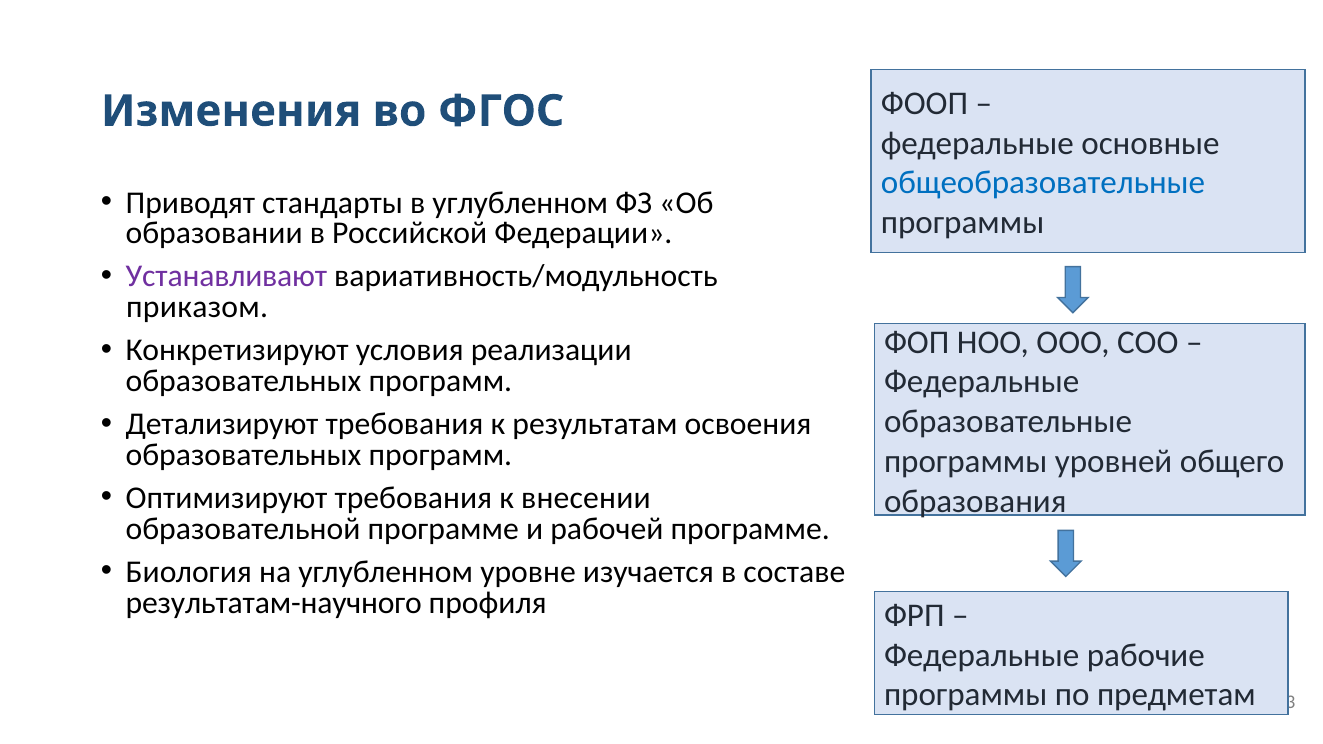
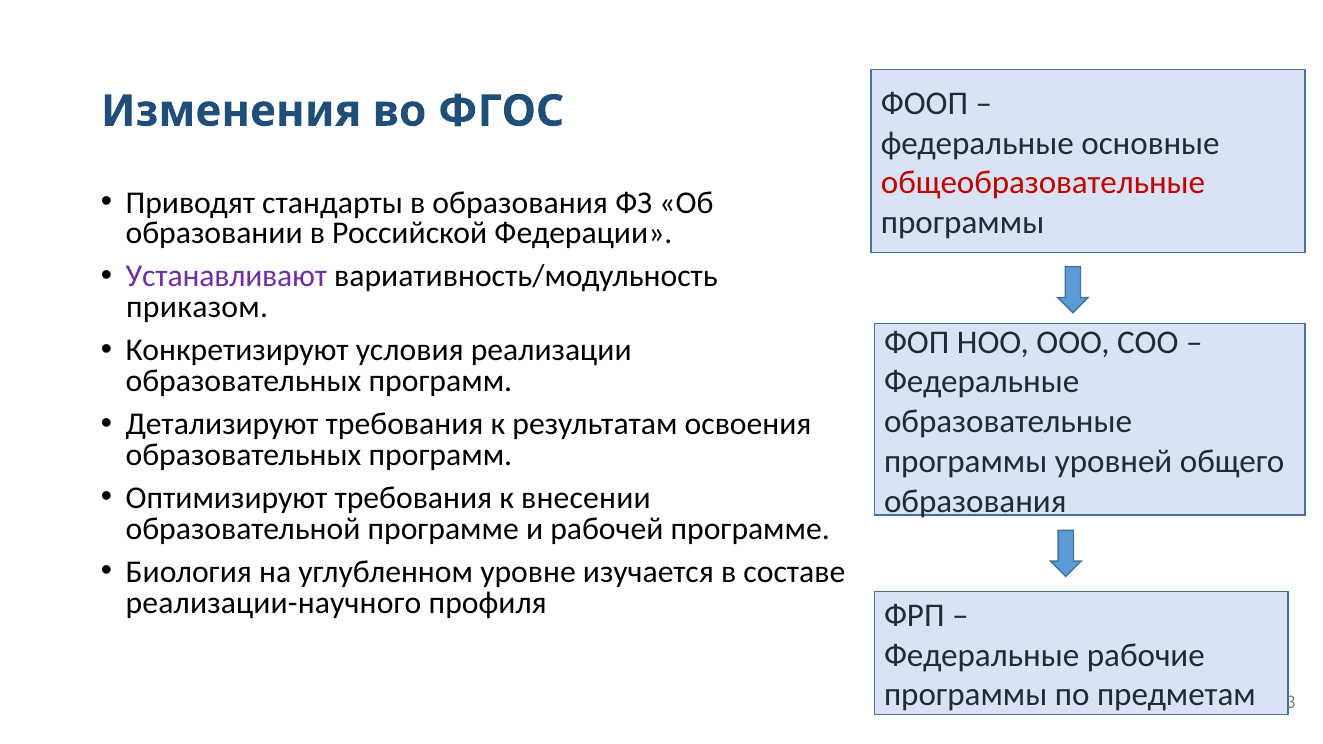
общеобразовательные colour: blue -> red
в углубленном: углубленном -> образования
результатам-научного: результатам-научного -> реализации-научного
